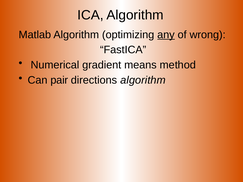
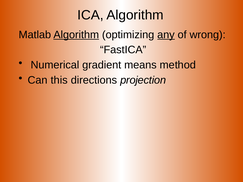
Algorithm at (76, 35) underline: none -> present
pair: pair -> this
directions algorithm: algorithm -> projection
